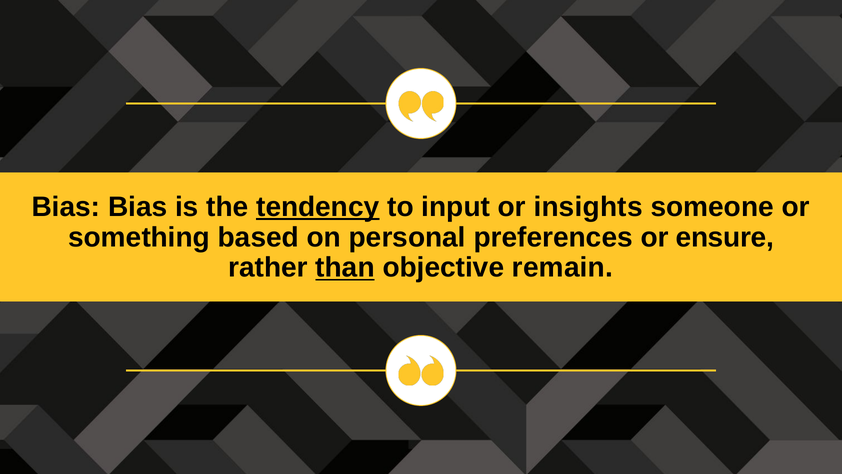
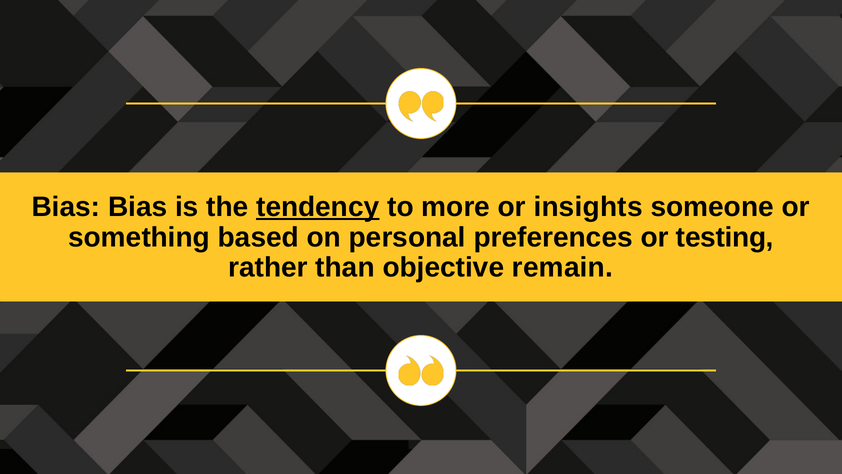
input: input -> more
ensure: ensure -> testing
than underline: present -> none
